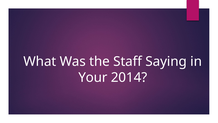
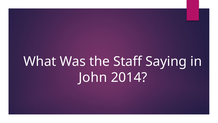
Your: Your -> John
